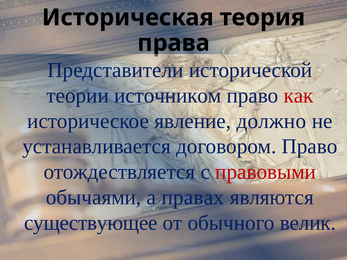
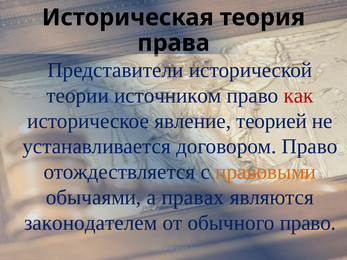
должно: должно -> теорией
правовыми colour: red -> orange
существующее: существующее -> законодателем
обычного велик: велик -> право
